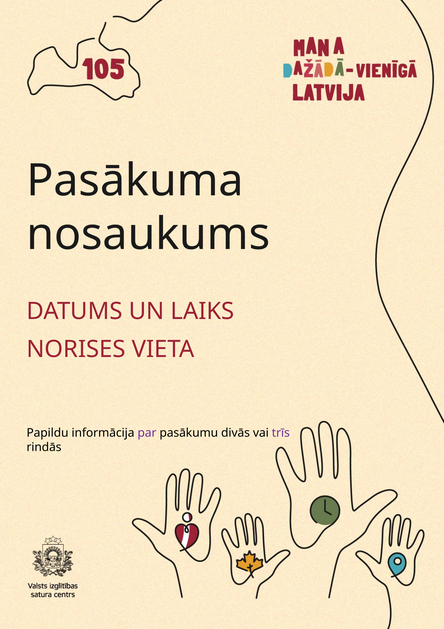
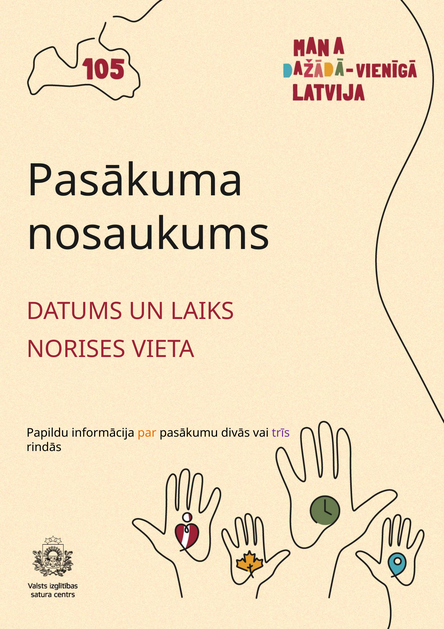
par colour: purple -> orange
